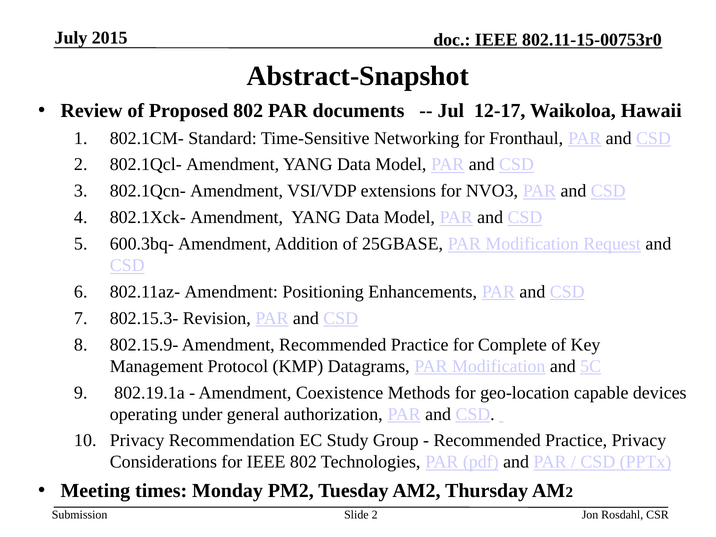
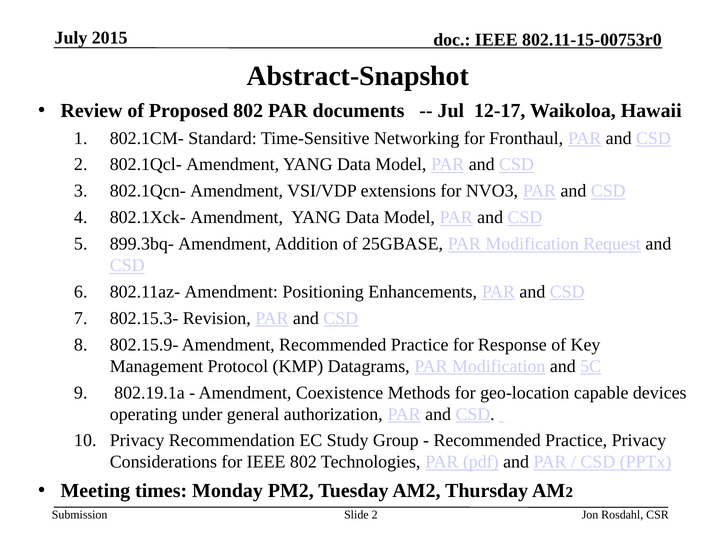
600.3bq-: 600.3bq- -> 899.3bq-
Complete: Complete -> Response
